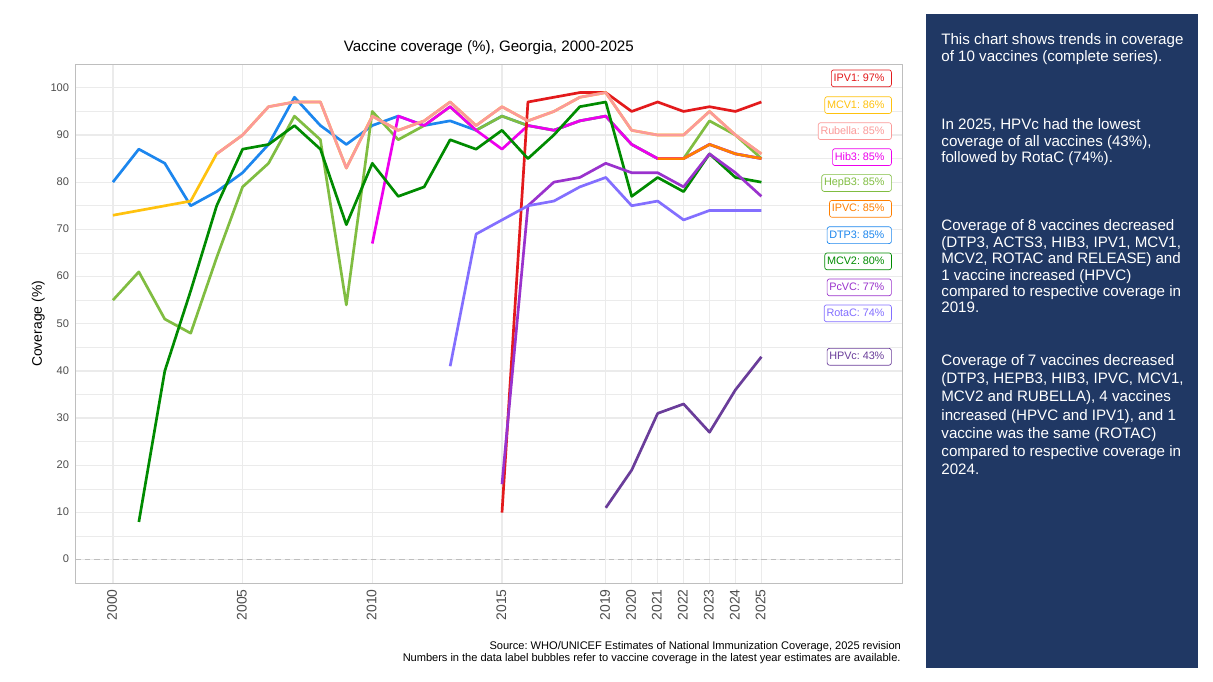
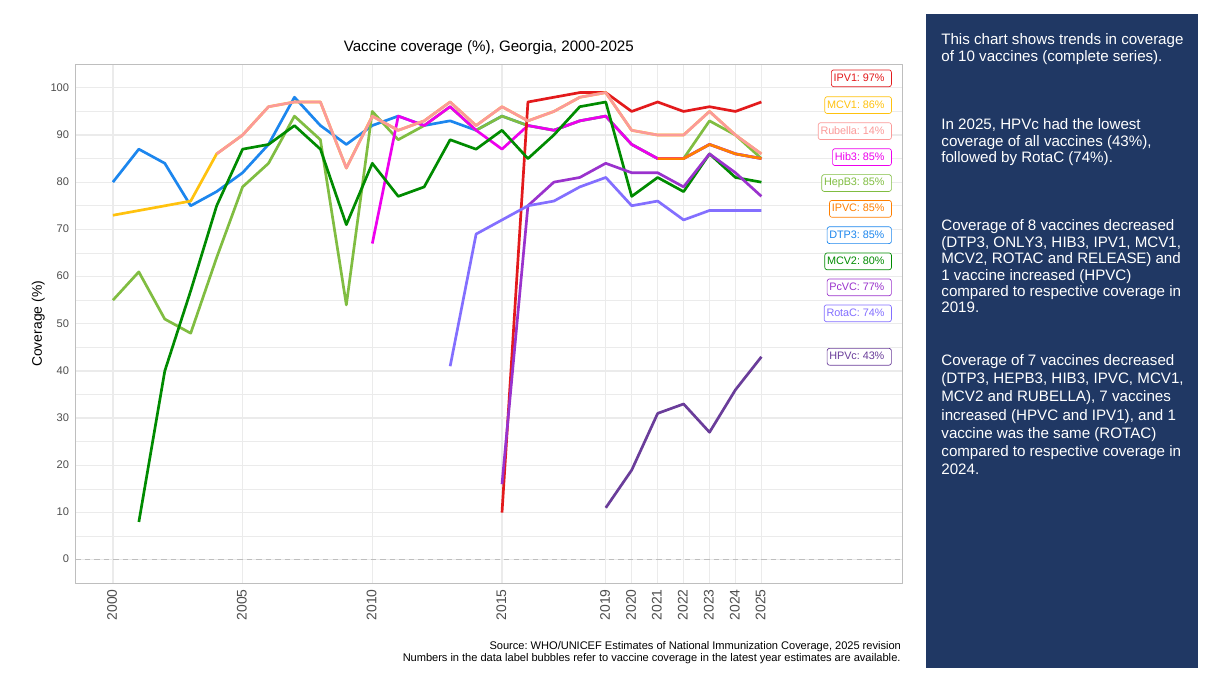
Rubella 85%: 85% -> 14%
ACTS3: ACTS3 -> ONLY3
RUBELLA 4: 4 -> 7
